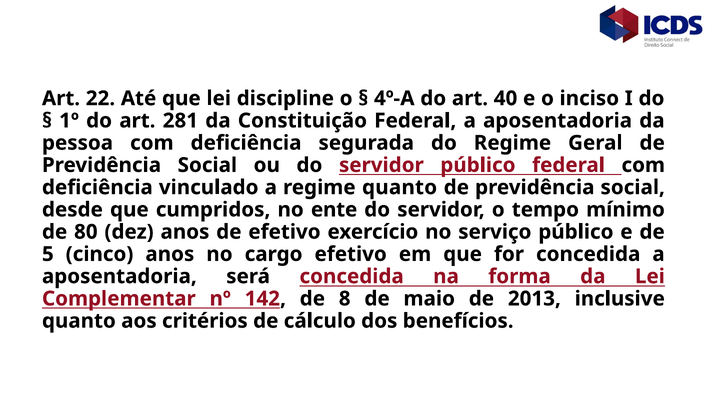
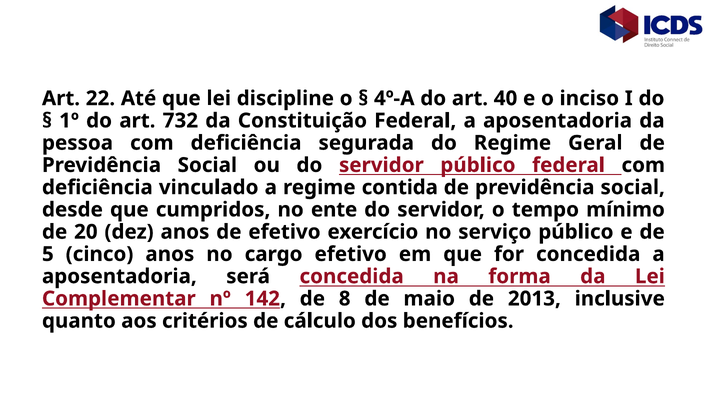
281: 281 -> 732
regime quanto: quanto -> contida
80: 80 -> 20
